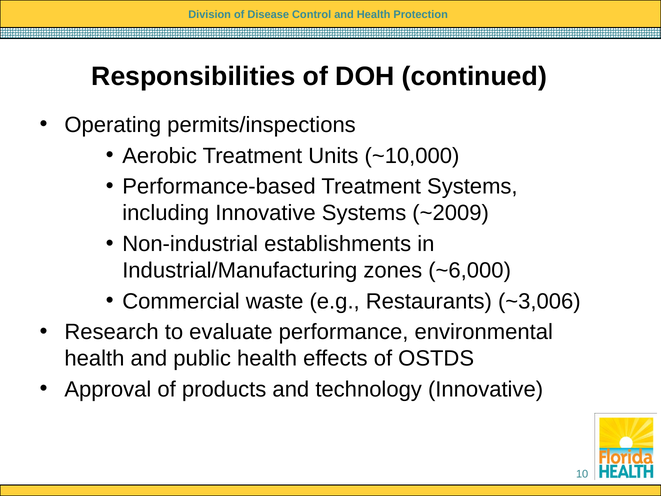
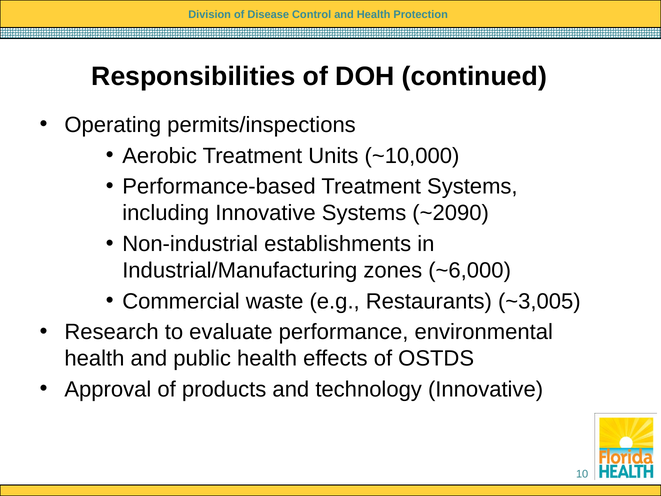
~2009: ~2009 -> ~2090
~3,006: ~3,006 -> ~3,005
